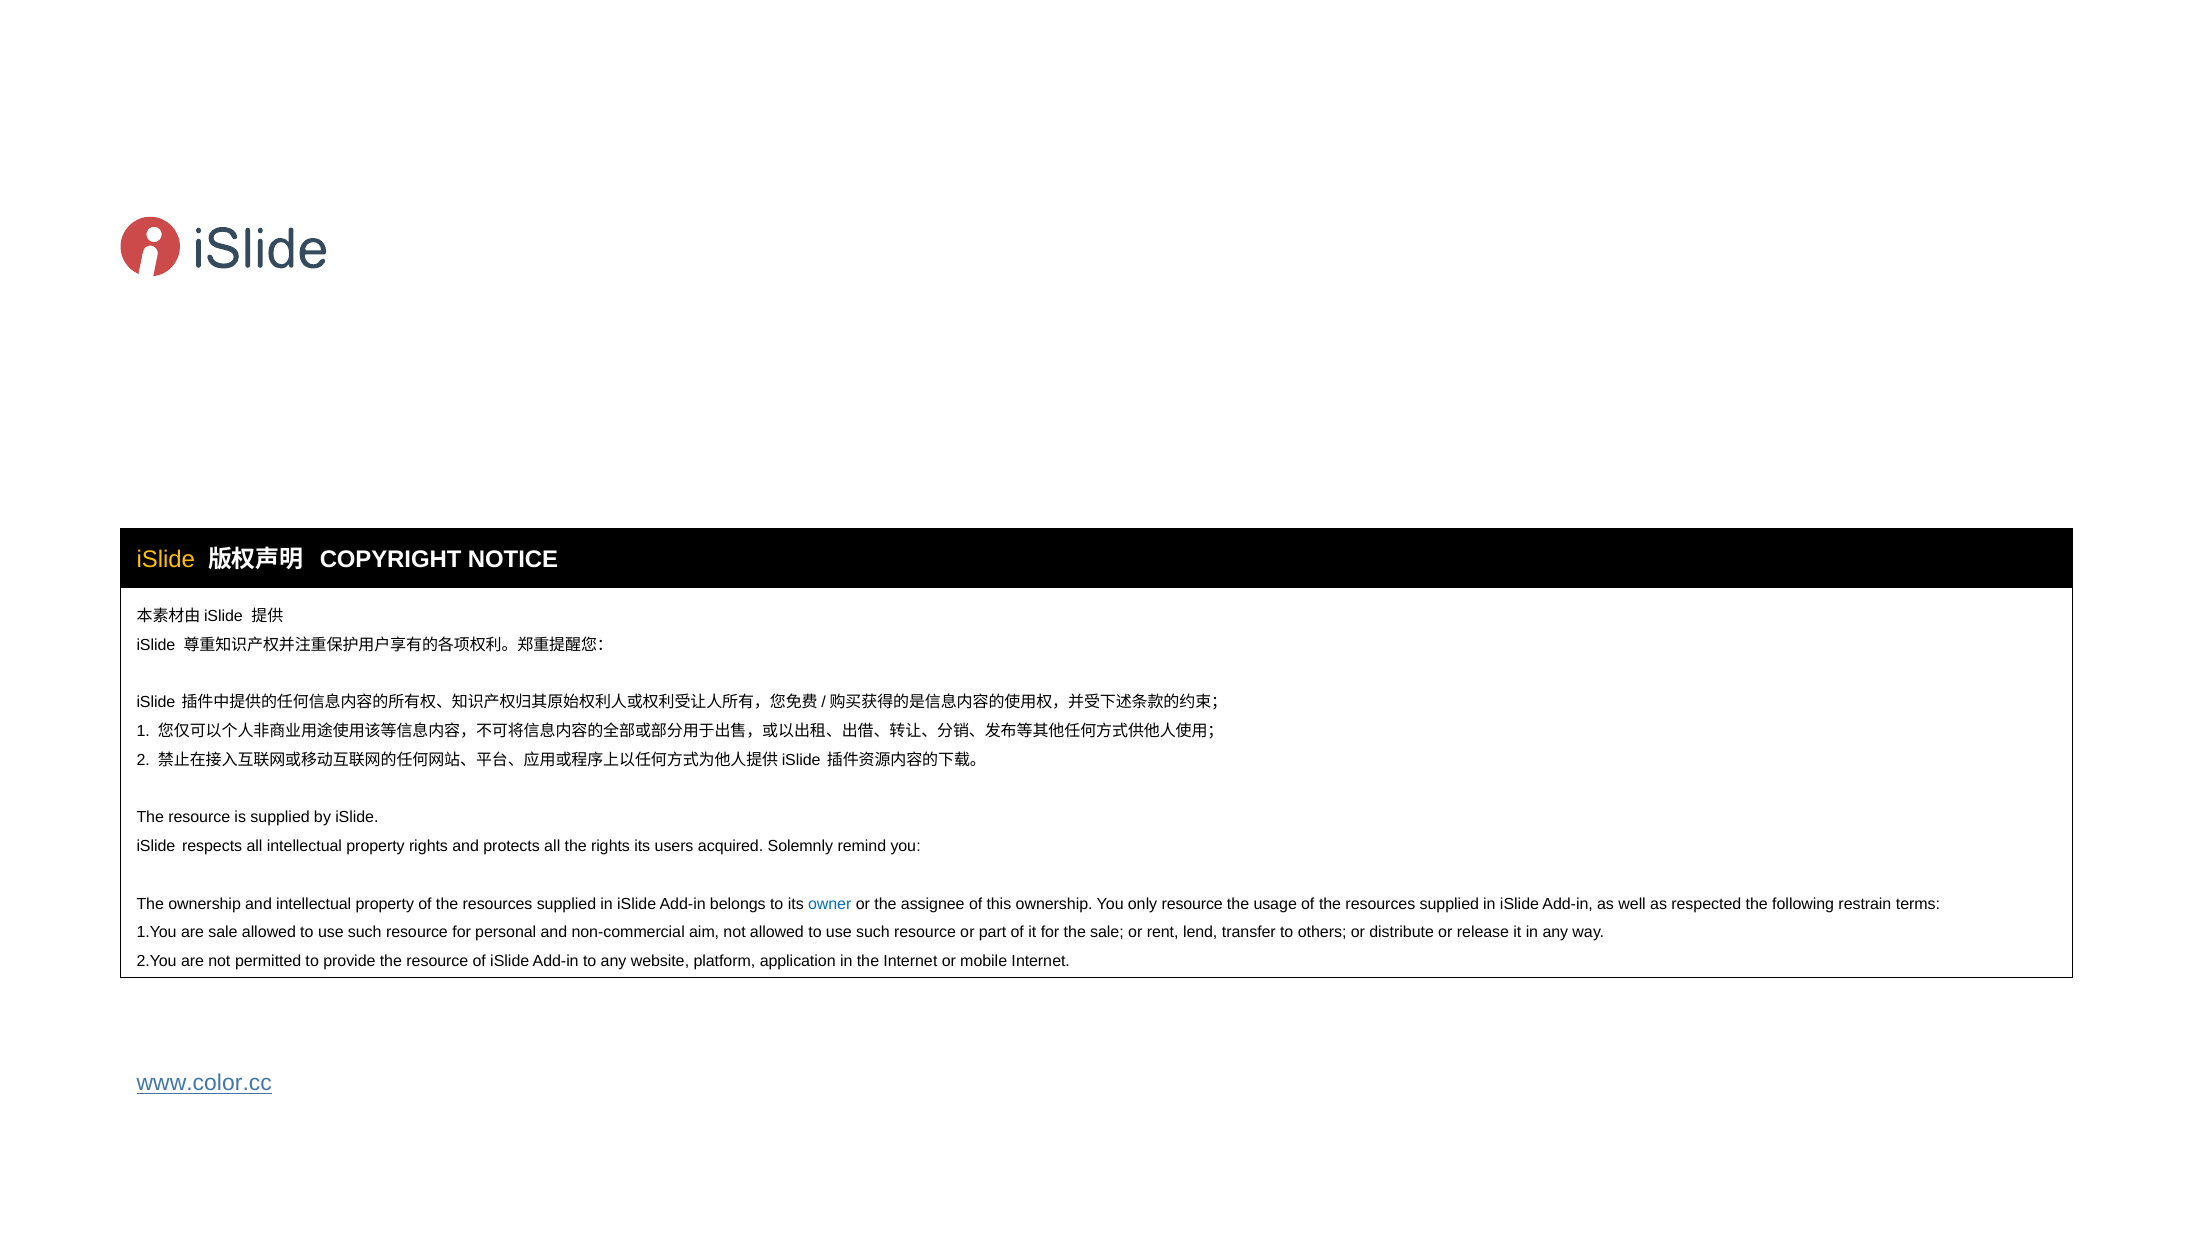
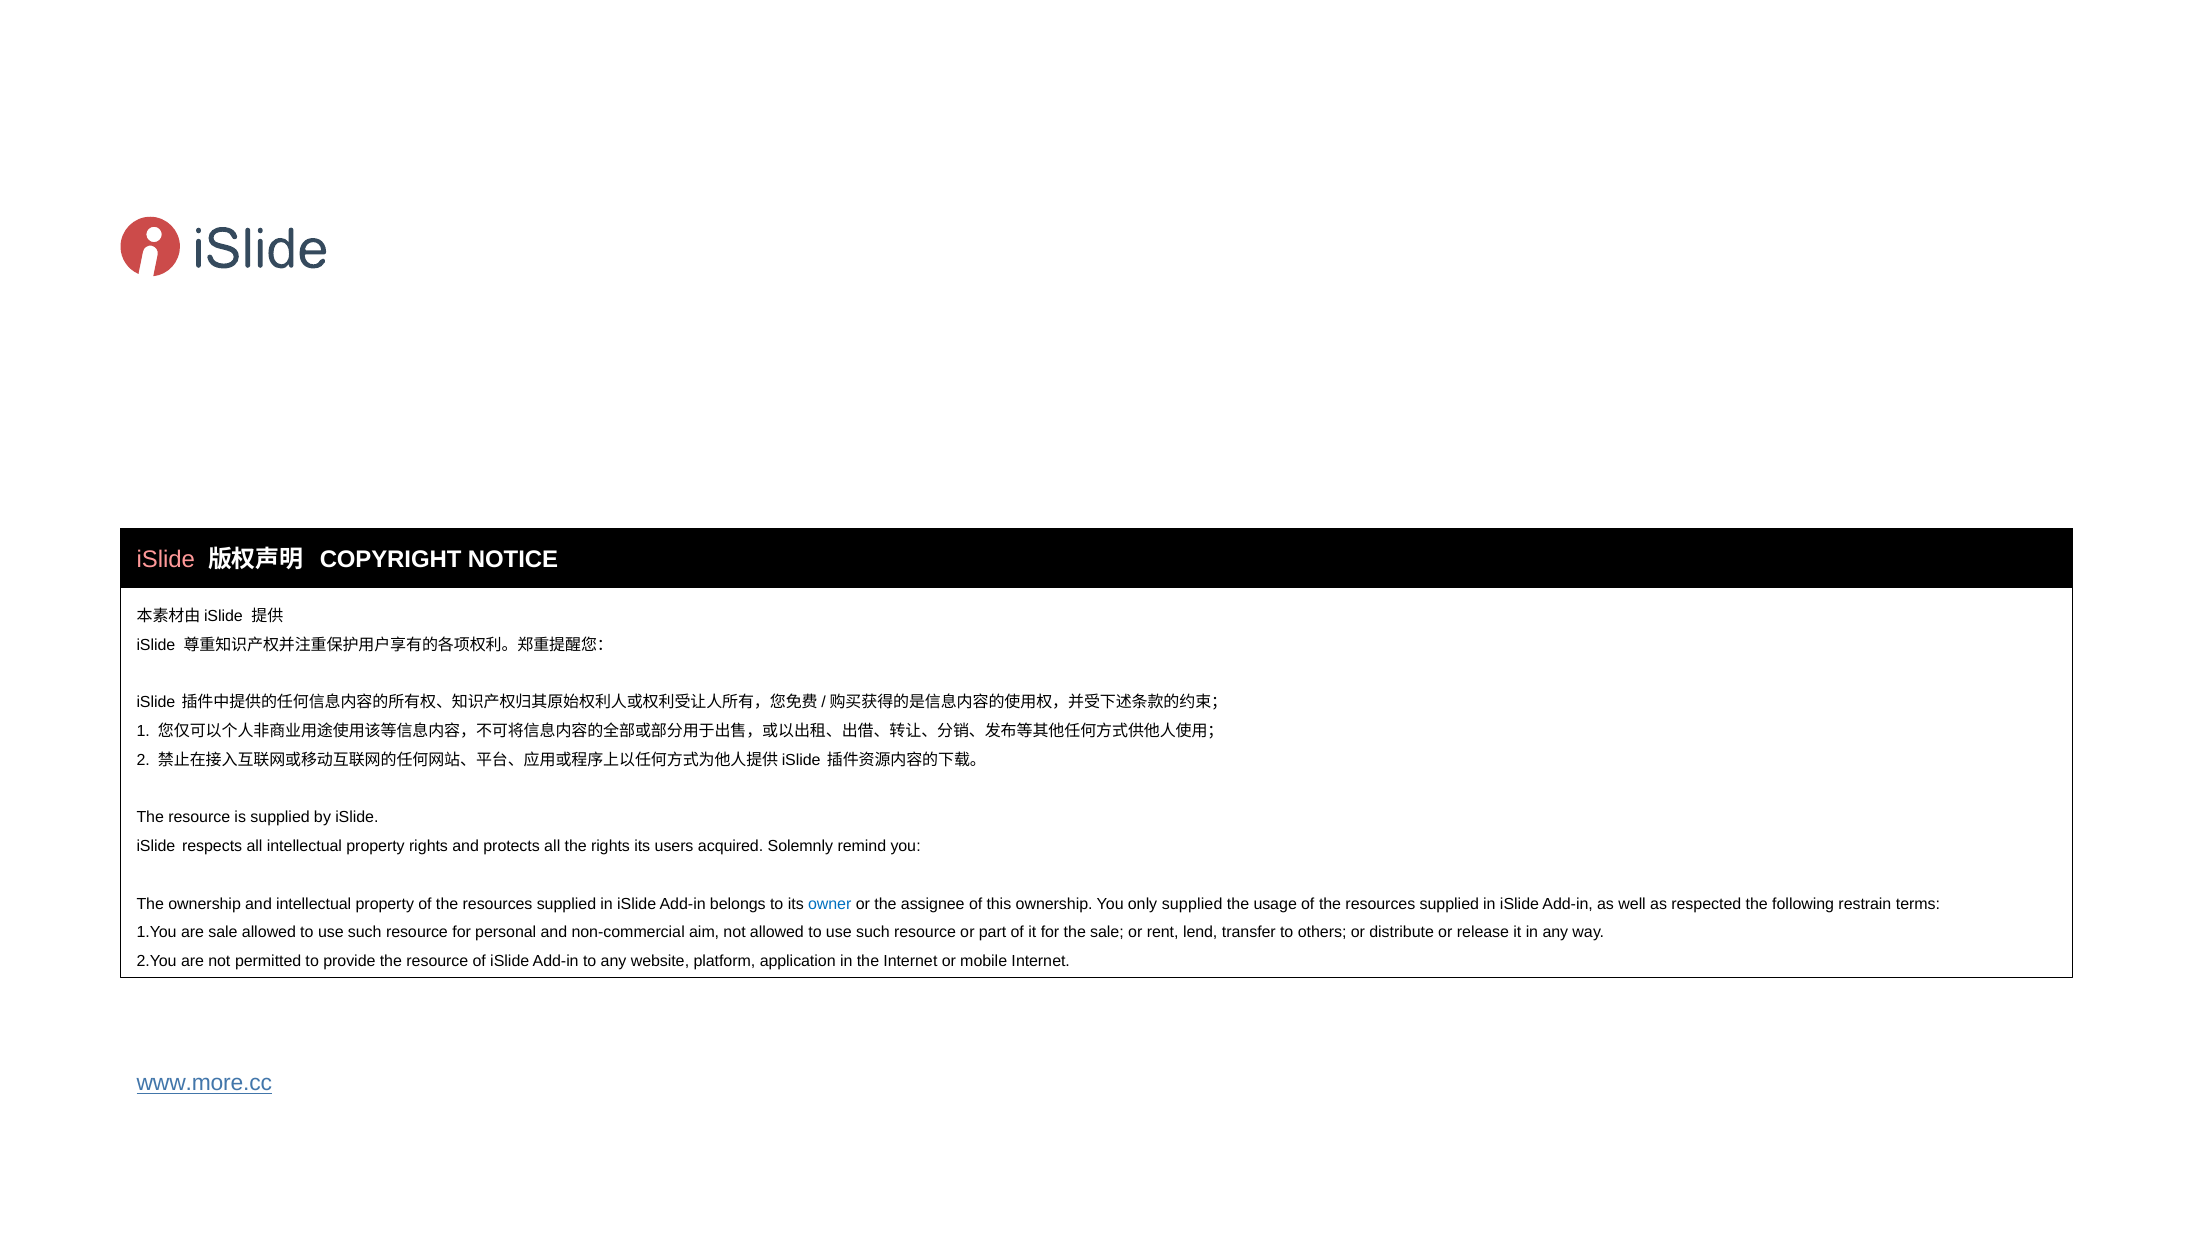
iSlide at (166, 559) colour: yellow -> pink
only resource: resource -> supplied
www.color.cc: www.color.cc -> www.more.cc
